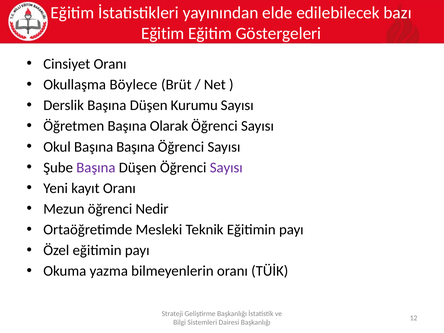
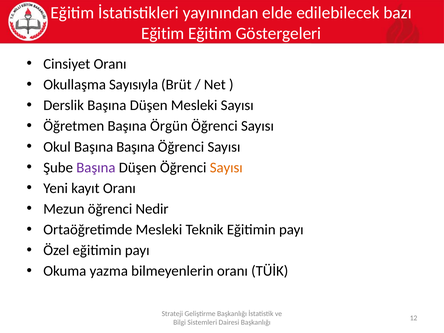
Böylece: Böylece -> Sayısıyla
Düşen Kurumu: Kurumu -> Mesleki
Olarak: Olarak -> Örgün
Sayısı at (226, 168) colour: purple -> orange
